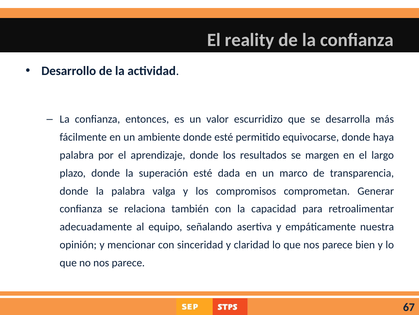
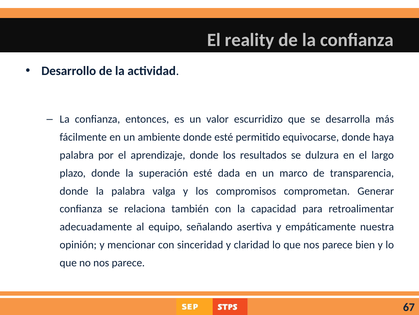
margen: margen -> dulzura
